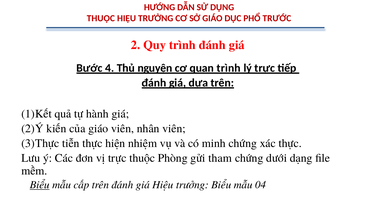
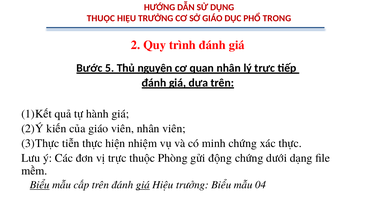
TRƯỚC: TRƯỚC -> TRONG
4: 4 -> 5
quan trình: trình -> nhân
tham: tham -> động
giá at (143, 185) underline: none -> present
